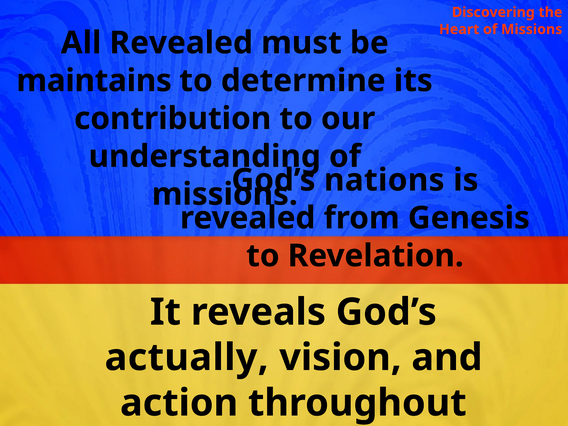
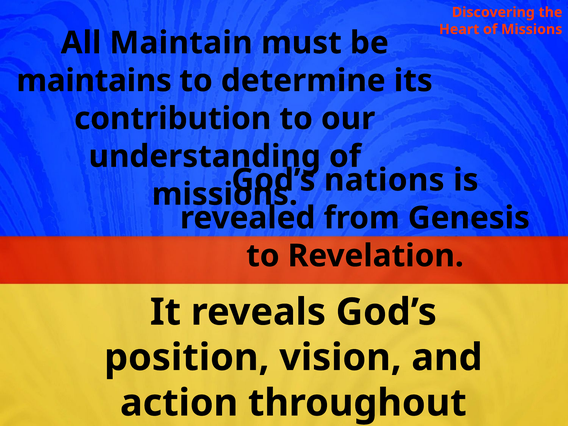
All Revealed: Revealed -> Maintain
actually: actually -> position
